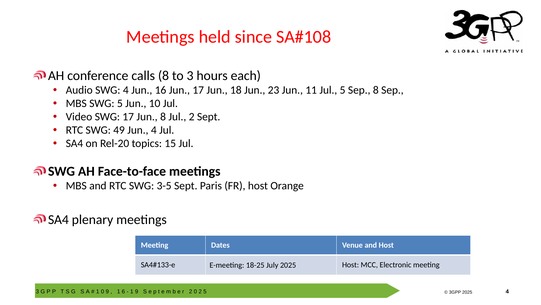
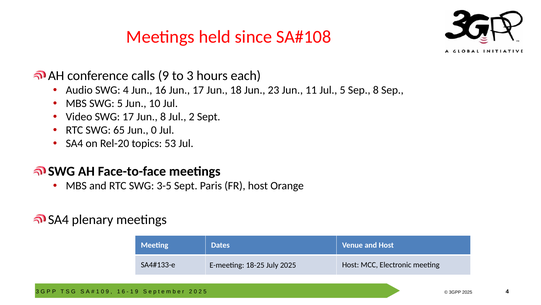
calls 8: 8 -> 9
49: 49 -> 65
Jun 4: 4 -> 0
15: 15 -> 53
